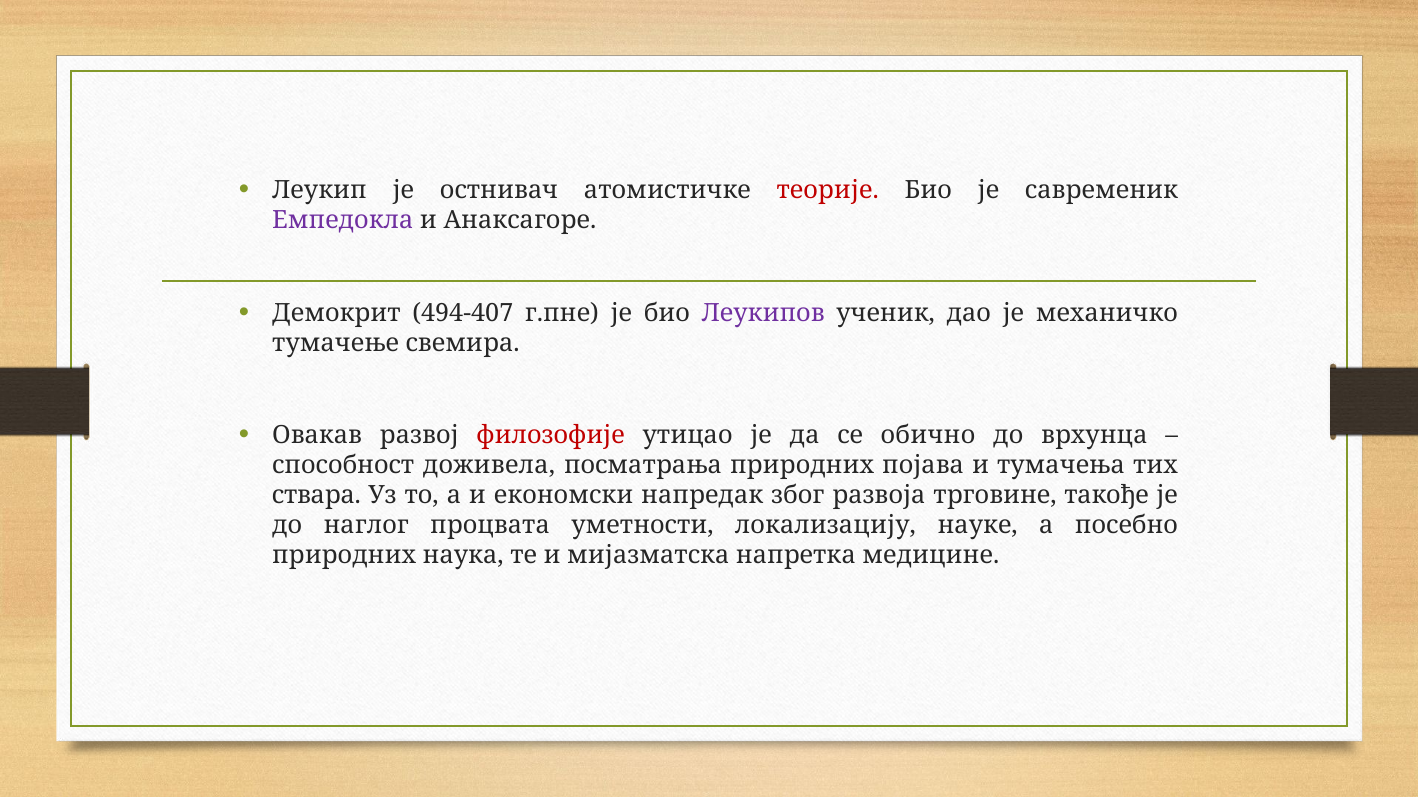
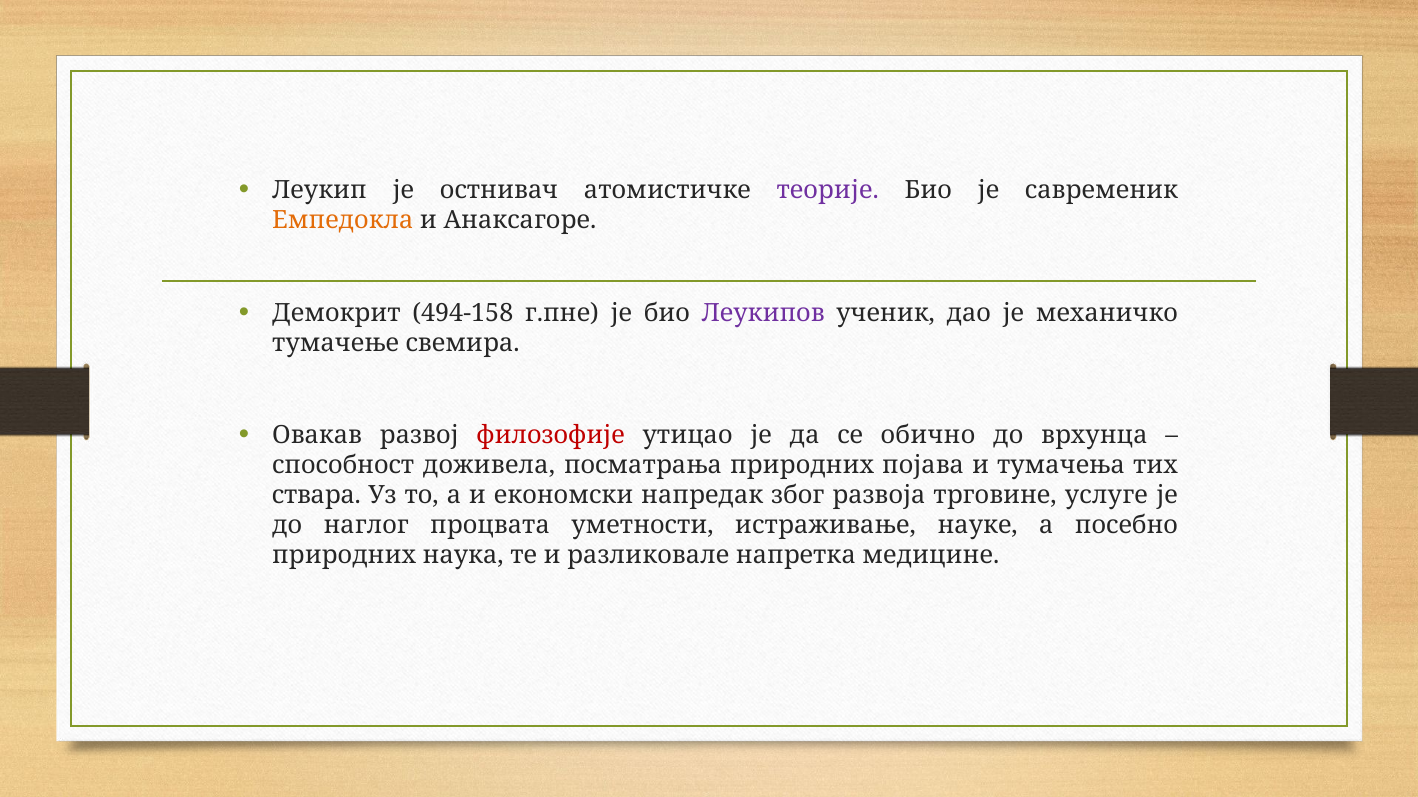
теорије colour: red -> purple
Емпедокла colour: purple -> orange
494-407: 494-407 -> 494-158
такође: такође -> услуге
локализацију: локализацију -> истраживање
мијазматска: мијазматска -> разликовале
